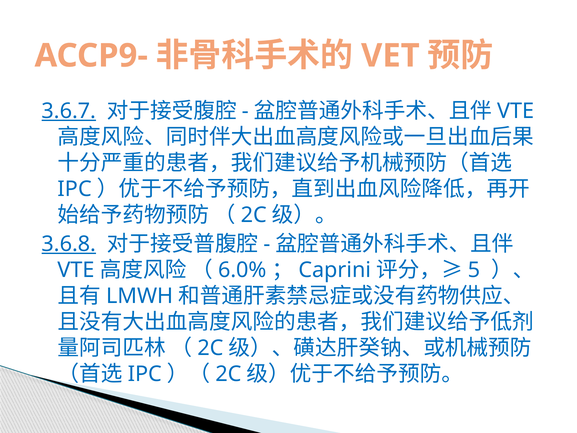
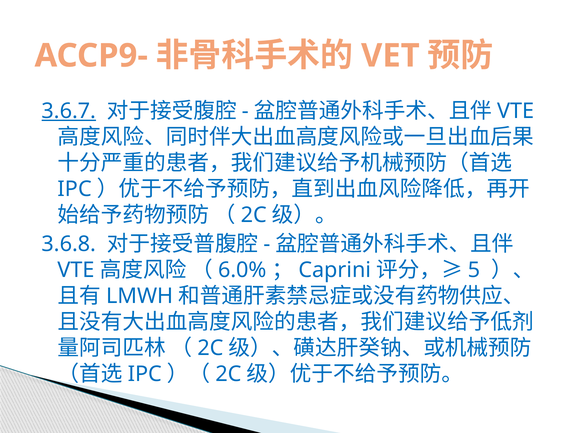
3.6.8 underline: present -> none
